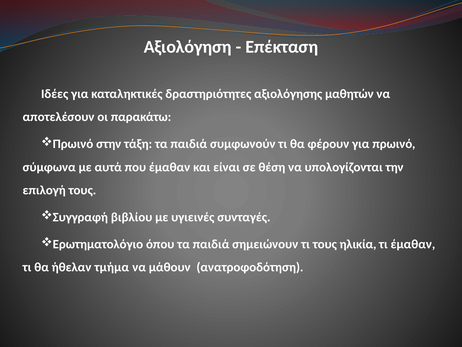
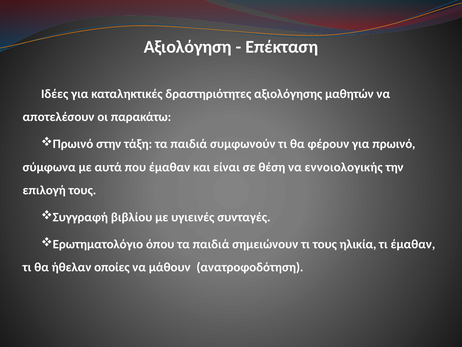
υπολογίζονται: υπολογίζονται -> εννοιολογικής
τμήμα: τμήμα -> οποίες
